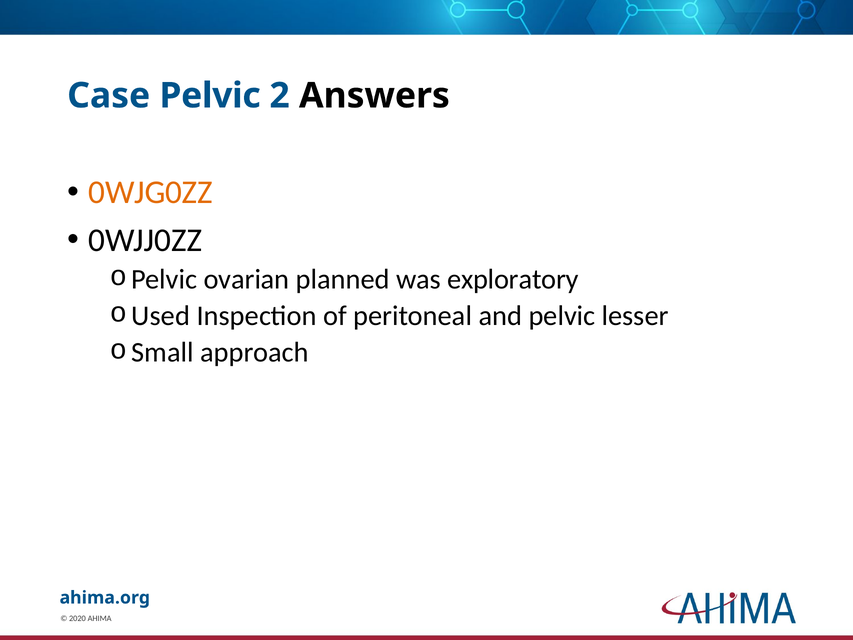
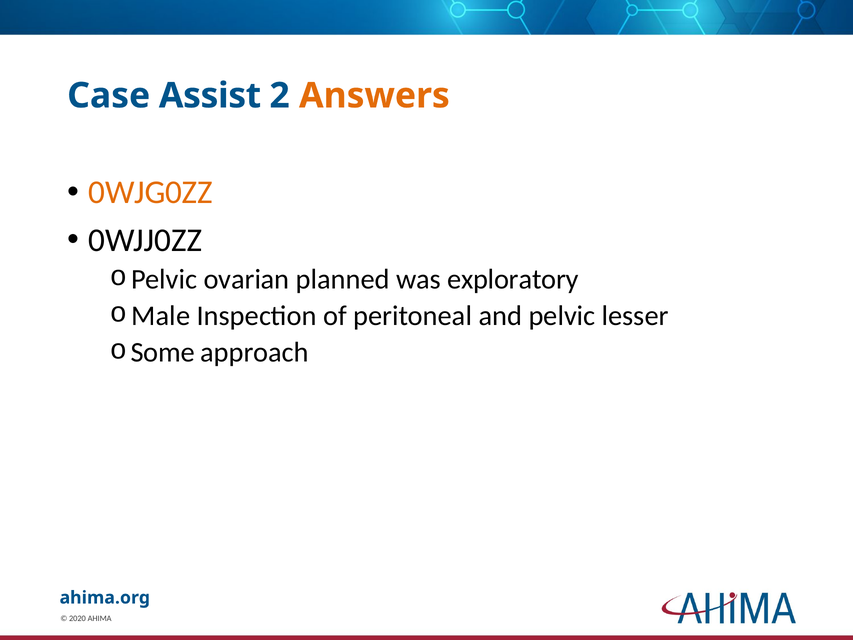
Case Pelvic: Pelvic -> Assist
Answers colour: black -> orange
Used: Used -> Male
Small: Small -> Some
